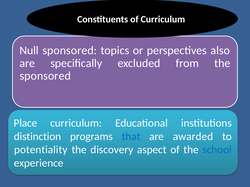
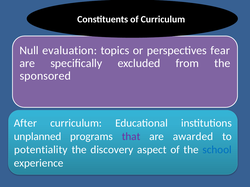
sponsored at (70, 51): sponsored -> evaluation
also: also -> fear
Place: Place -> After
distinction: distinction -> unplanned
that colour: blue -> purple
